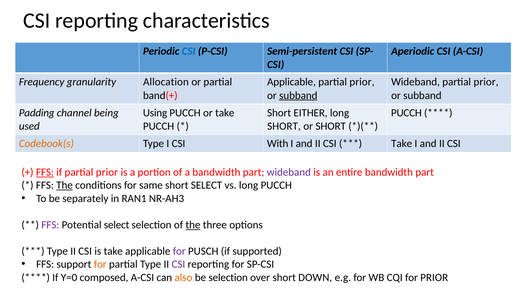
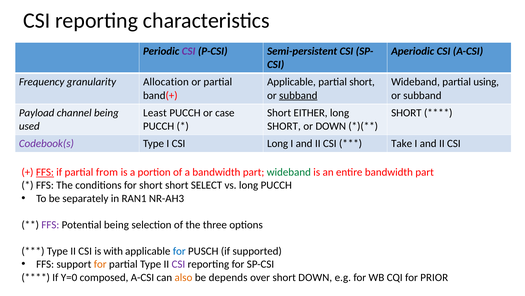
CSI at (189, 51) colour: blue -> purple
prior at (362, 82): prior -> short
Wideband partial prior: prior -> using
Padding: Padding -> Payload
Using: Using -> Least
or take: take -> case
PUCCH at (406, 113): PUCCH -> SHORT
or SHORT: SHORT -> DOWN
Codebook(s colour: orange -> purple
CSI With: With -> Long
if partial prior: prior -> from
wideband at (289, 172) colour: purple -> green
The at (65, 185) underline: present -> none
for same: same -> short
Potential select: select -> being
the at (193, 224) underline: present -> none
is take: take -> with
for at (179, 251) colour: purple -> blue
be selection: selection -> depends
